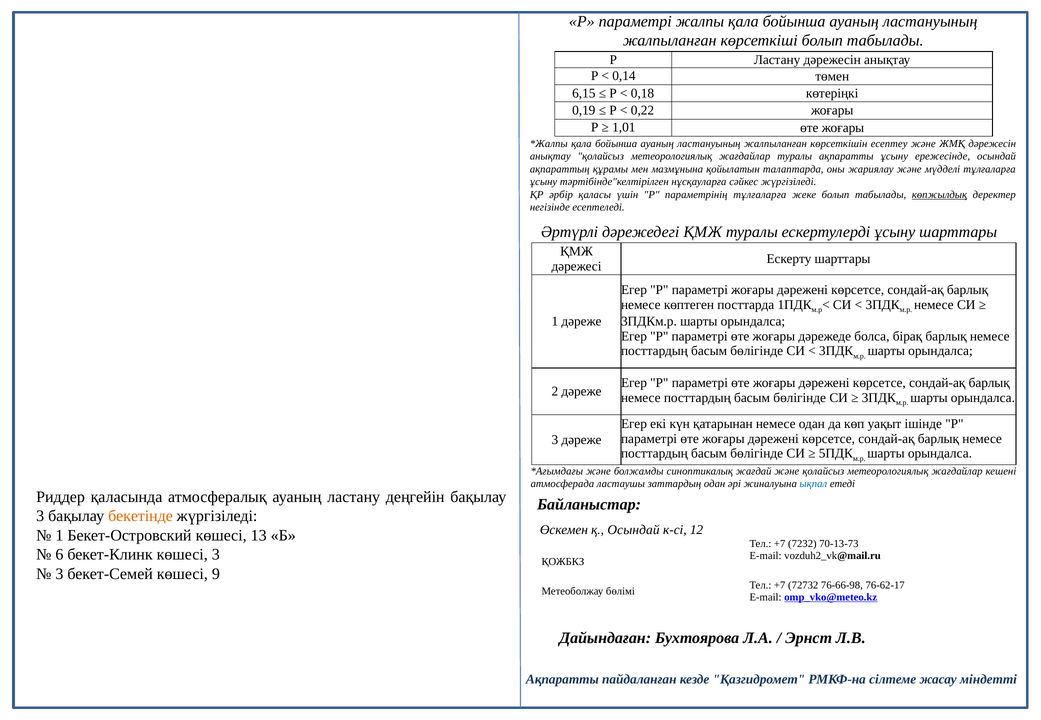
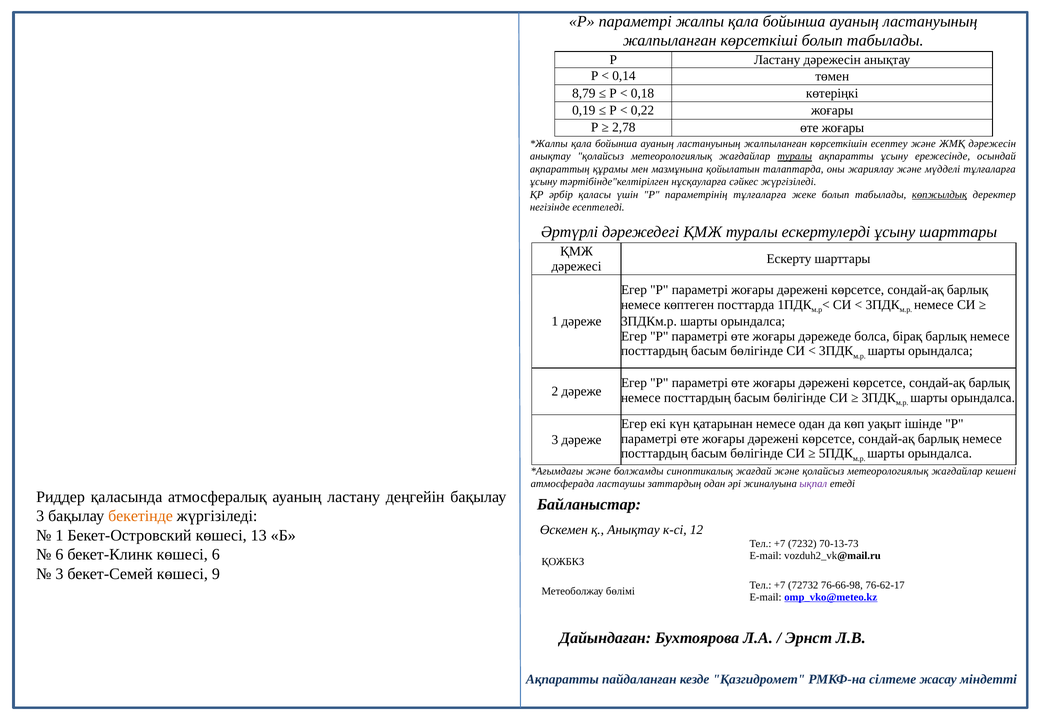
6,15: 6,15 -> 8,79
1,01: 1,01 -> 2,78
туралы at (795, 157) underline: none -> present
ықпал colour: blue -> purple
қ Осындай: Осындай -> Анықтау
көшесі 3: 3 -> 6
